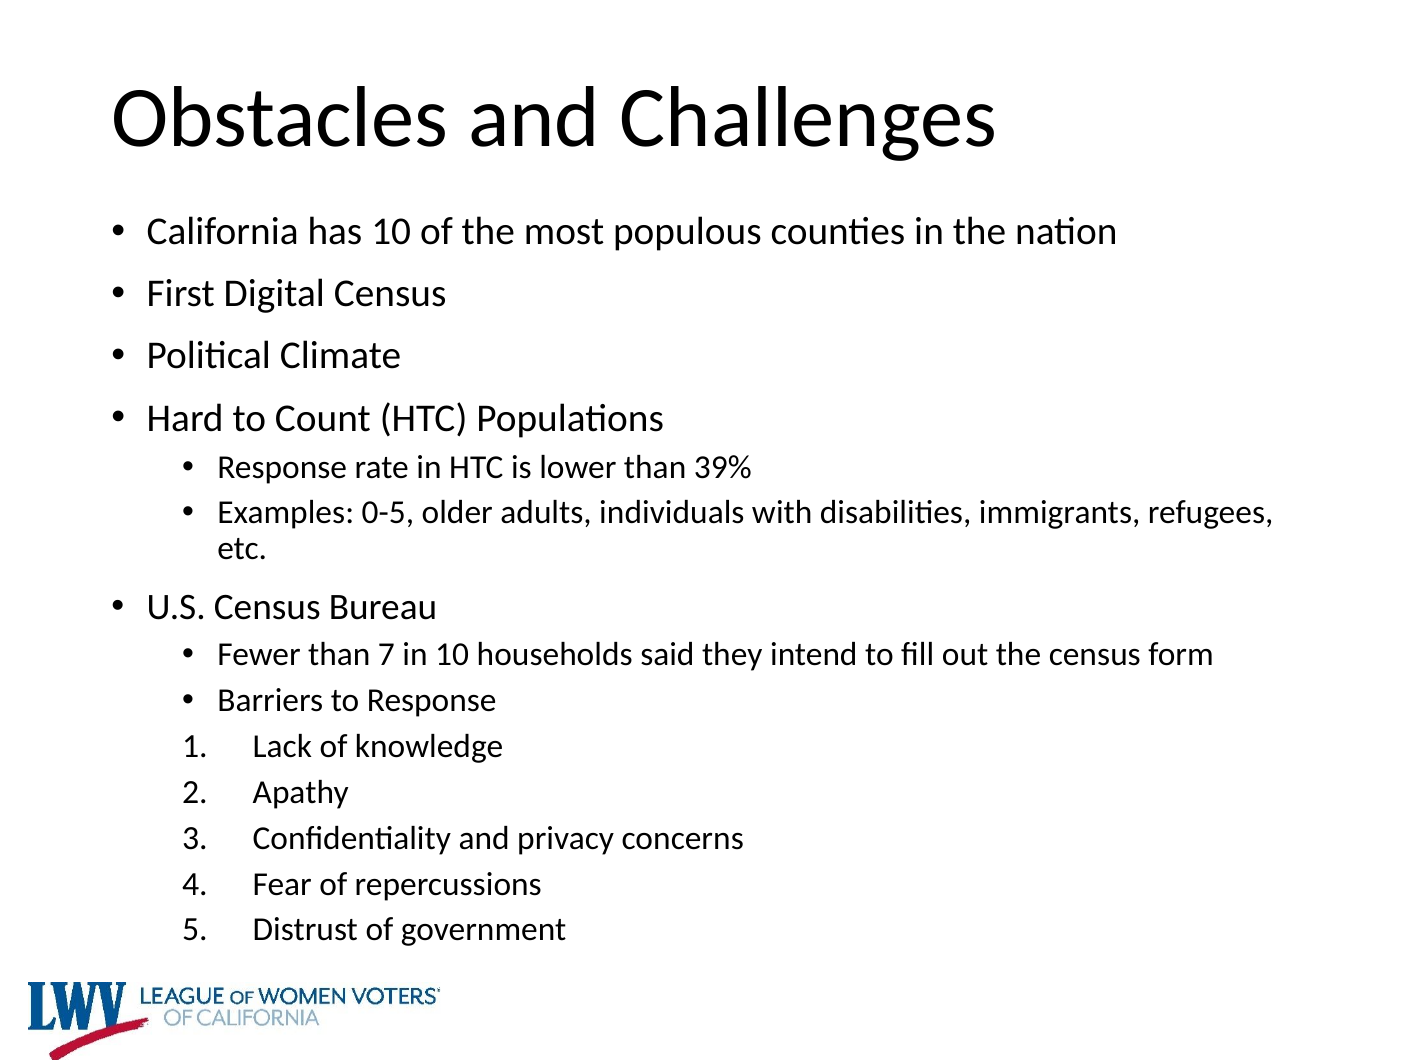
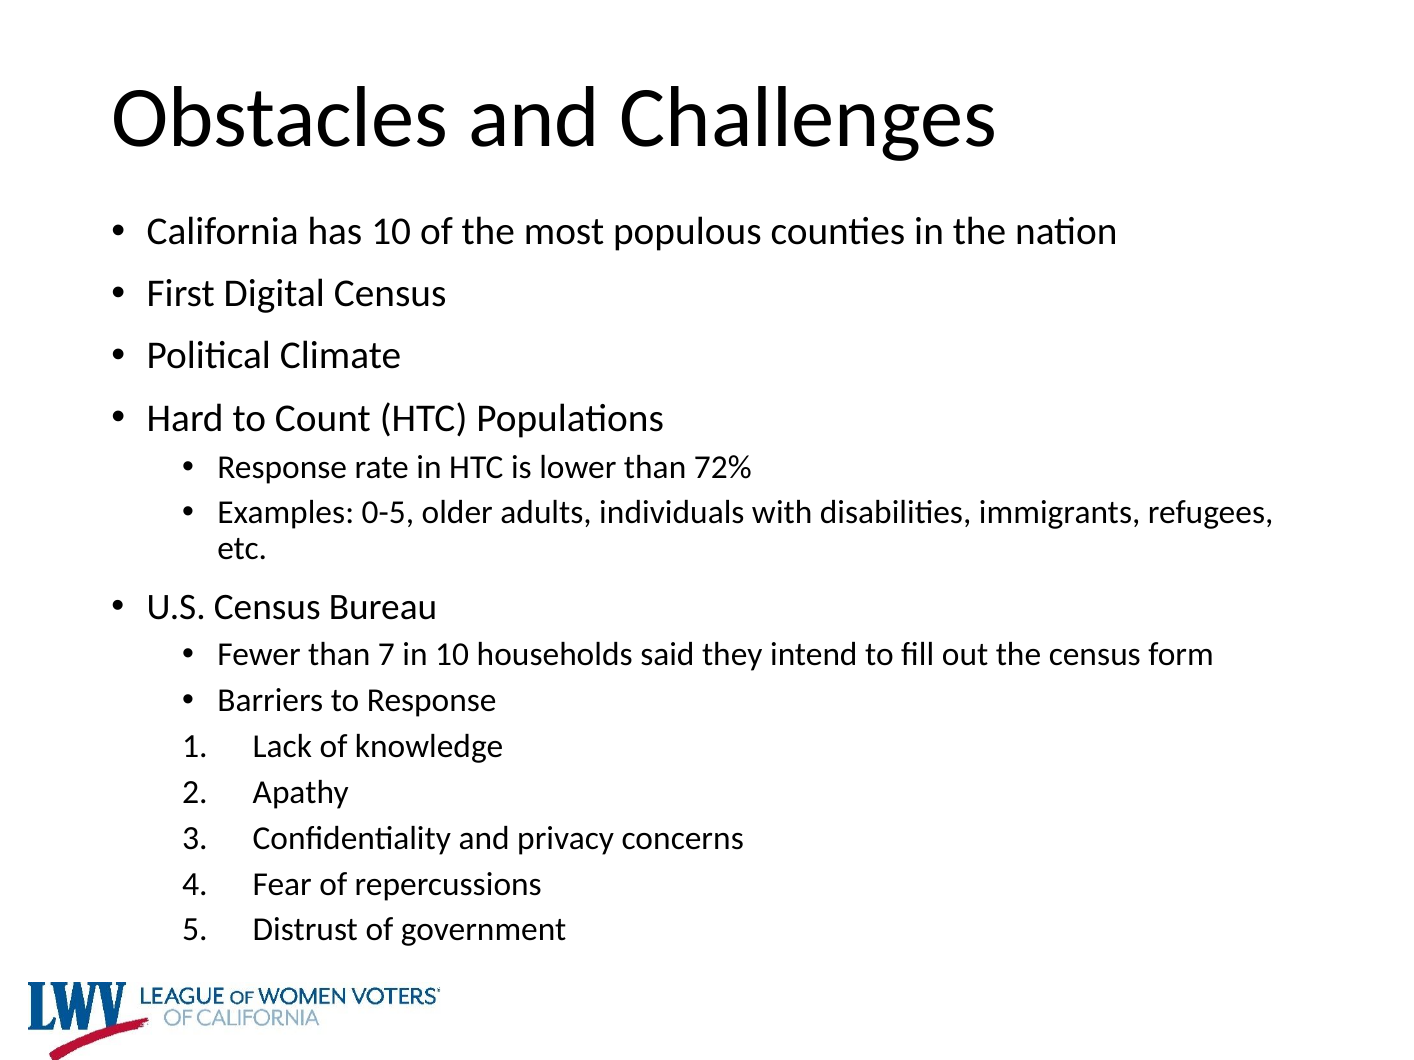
39%: 39% -> 72%
